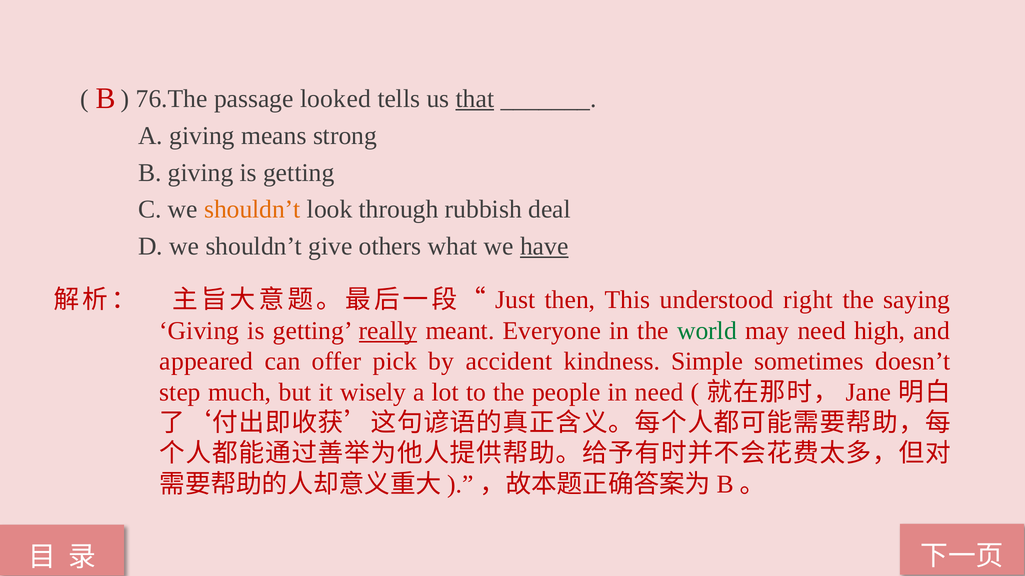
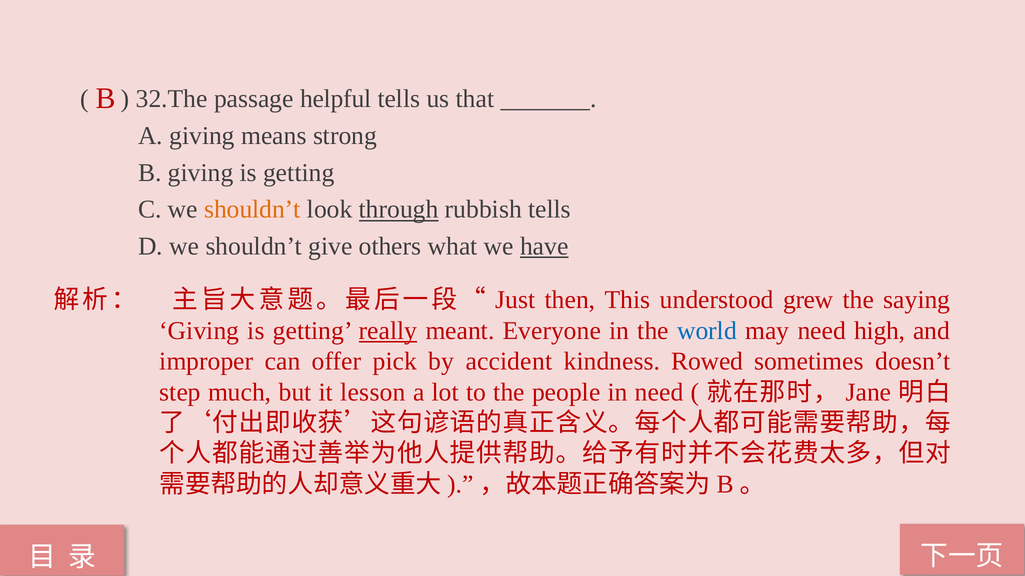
76.The: 76.The -> 32.The
looked: looked -> helpful
that underline: present -> none
through underline: none -> present
rubbish deal: deal -> tells
right: right -> grew
world colour: green -> blue
appeared: appeared -> improper
Simple: Simple -> Rowed
wisely: wisely -> lesson
